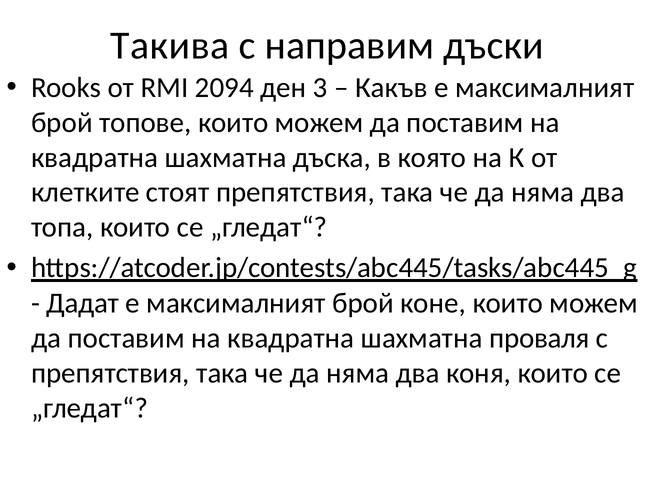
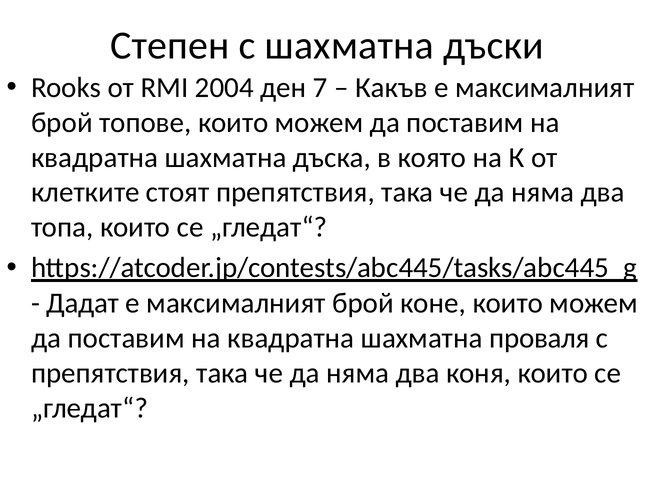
Такива: Такива -> Степен
с направим: направим -> шахматна
2094: 2094 -> 2004
3: 3 -> 7
